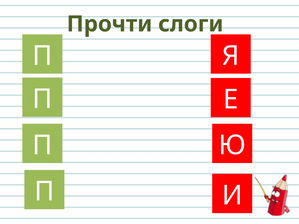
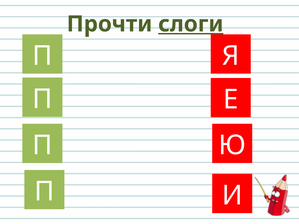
слоги underline: none -> present
